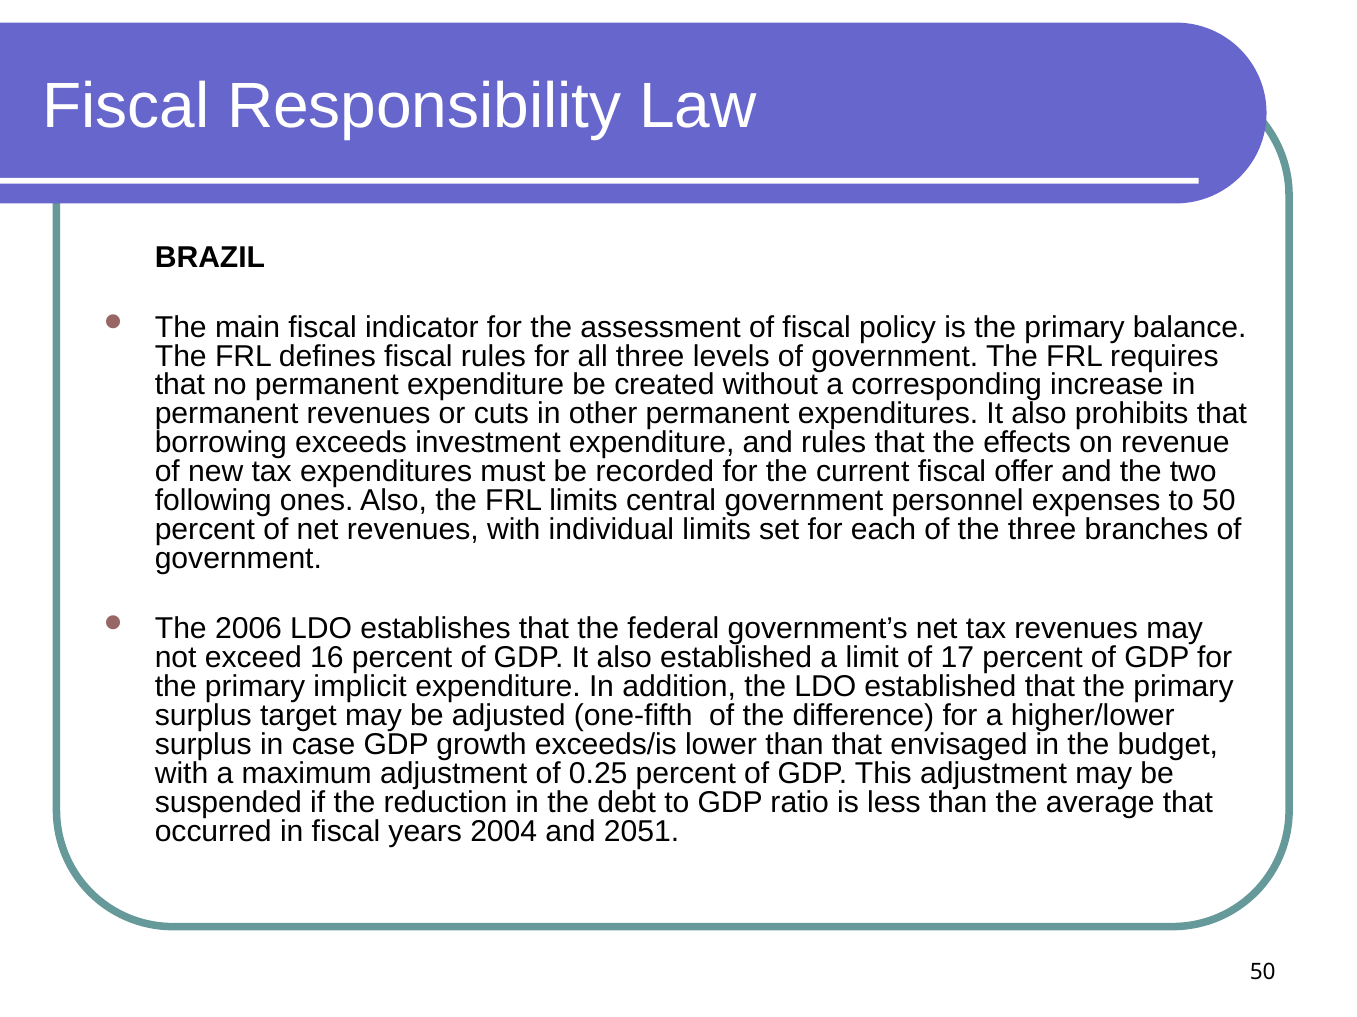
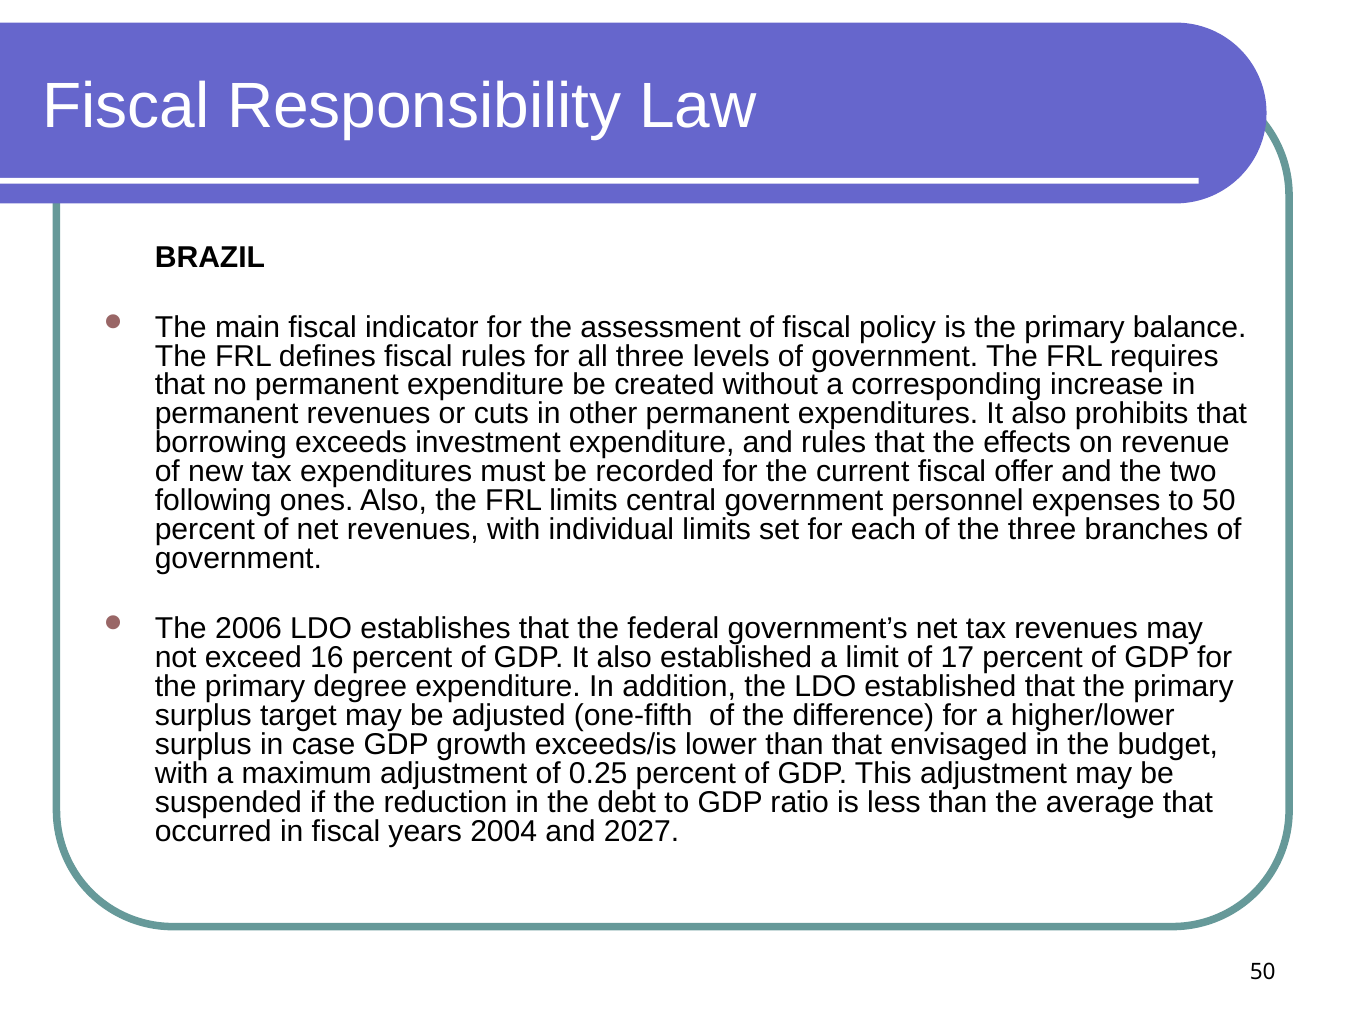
implicit: implicit -> degree
2051: 2051 -> 2027
